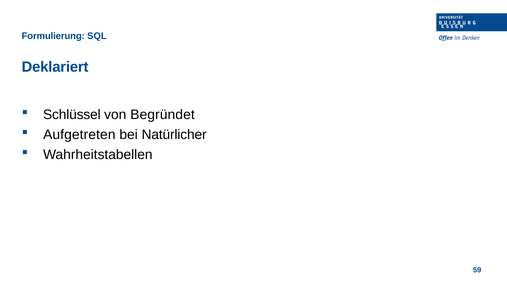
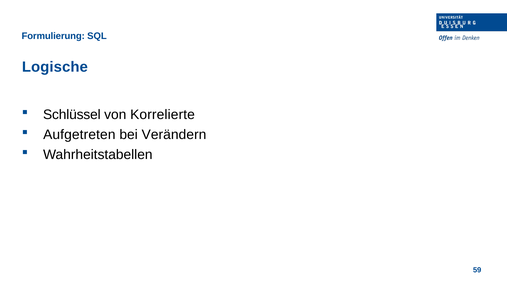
Deklariert: Deklariert -> Logische
Begründet: Begründet -> Korrelierte
Natürlicher: Natürlicher -> Verändern
